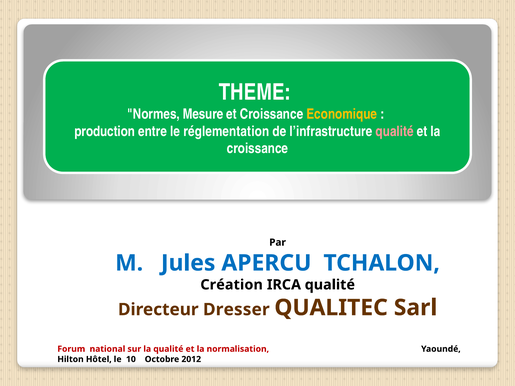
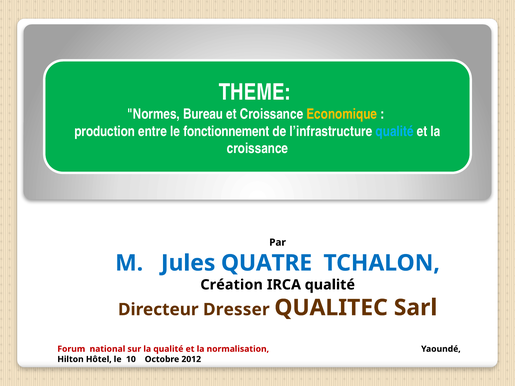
Mesure: Mesure -> Bureau
réglementation: réglementation -> fonctionnement
qualité at (395, 131) colour: pink -> light blue
APERCU: APERCU -> QUATRE
